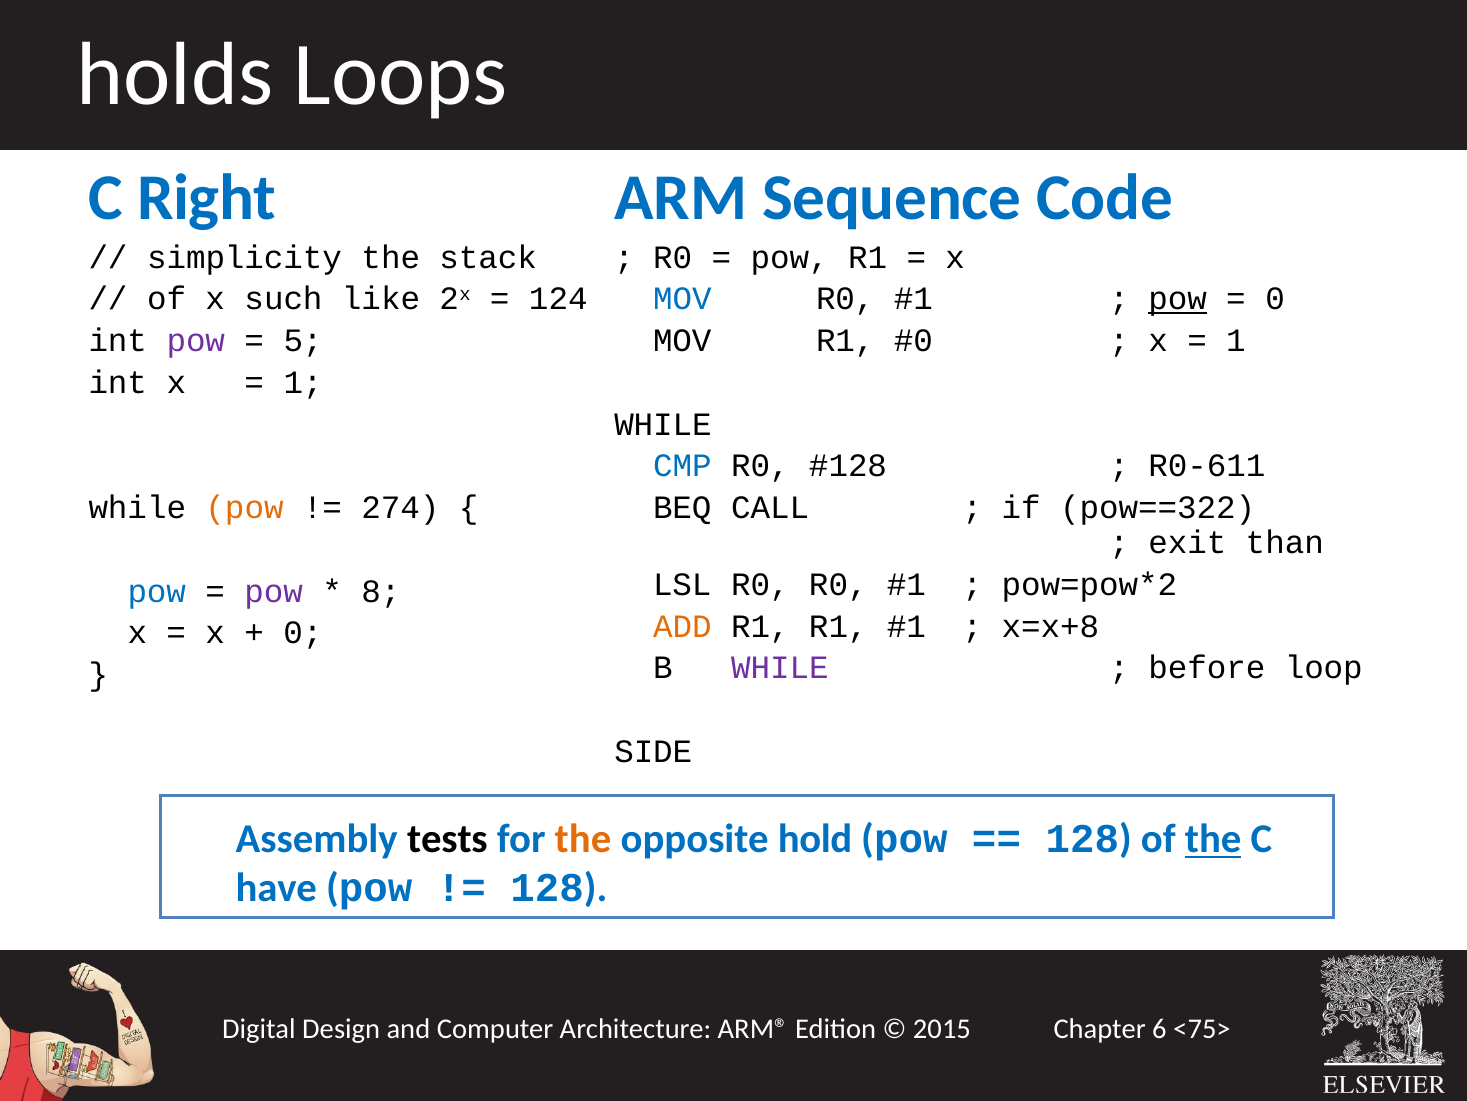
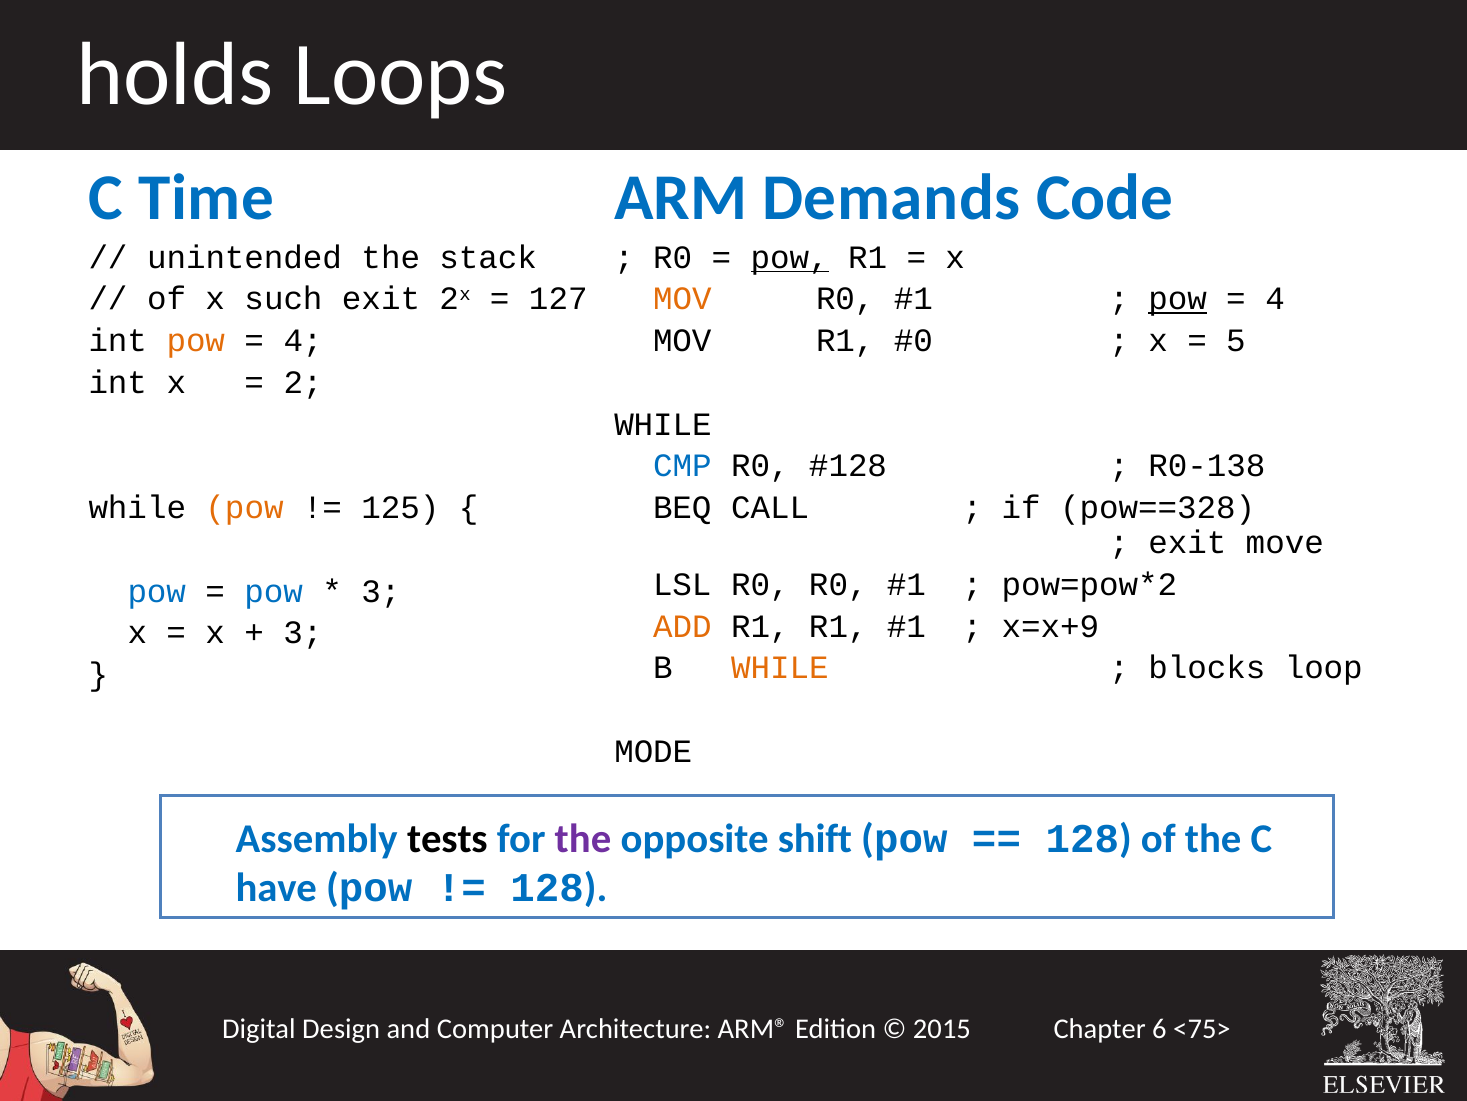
Right: Right -> Time
Sequence: Sequence -> Demands
simplicity: simplicity -> unintended
pow at (790, 257) underline: none -> present
such like: like -> exit
124: 124 -> 127
MOV at (682, 299) colour: blue -> orange
0 at (1275, 299): 0 -> 4
pow at (196, 341) colour: purple -> orange
5 at (303, 341): 5 -> 4
1 at (1236, 341): 1 -> 5
1 at (303, 382): 1 -> 2
R0-611: R0-611 -> R0-138
274: 274 -> 125
pow==322: pow==322 -> pow==328
than: than -> move
pow at (274, 591) colour: purple -> blue
8 at (381, 591): 8 -> 3
x=x+8: x=x+8 -> x=x+9
0 at (303, 633): 0 -> 3
WHILE at (780, 668) colour: purple -> orange
before: before -> blocks
SIDE: SIDE -> MODE
the at (583, 839) colour: orange -> purple
hold: hold -> shift
the at (1213, 839) underline: present -> none
